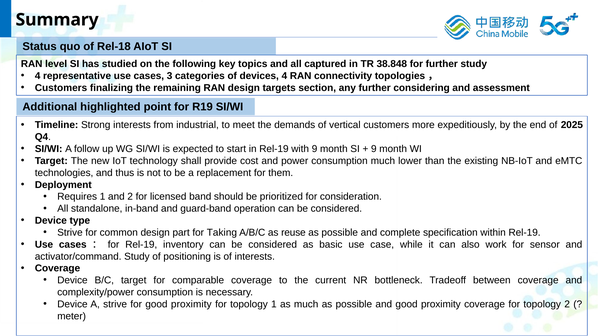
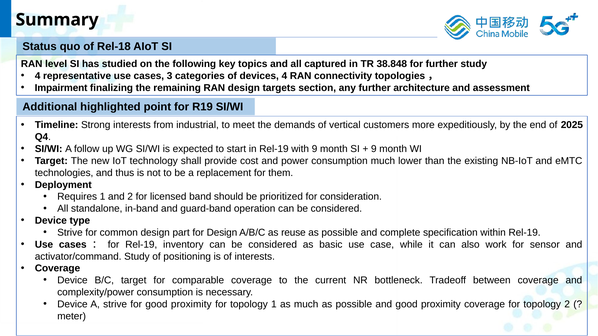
Customers at (61, 88): Customers -> Impairment
considering: considering -> architecture
for Taking: Taking -> Design
